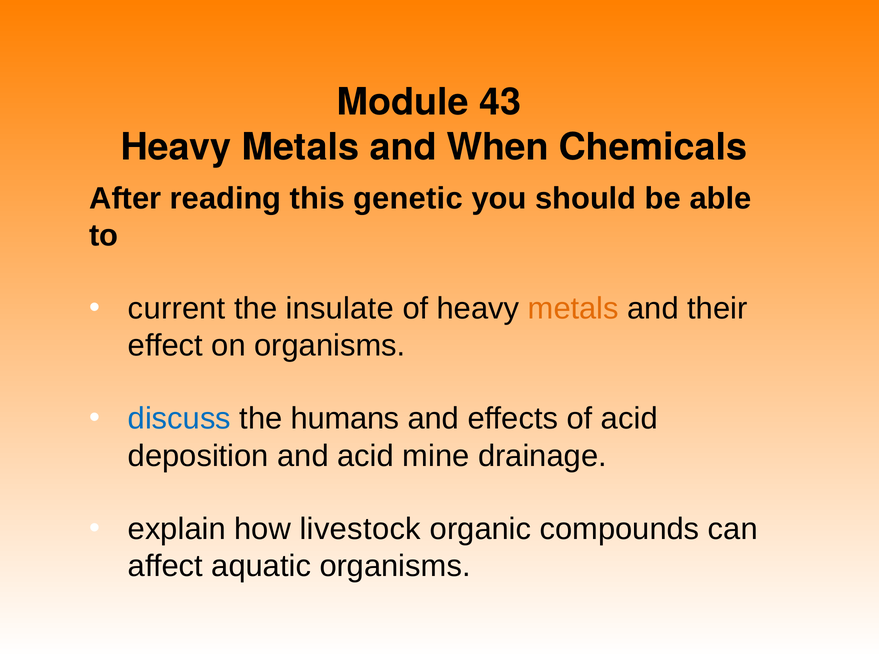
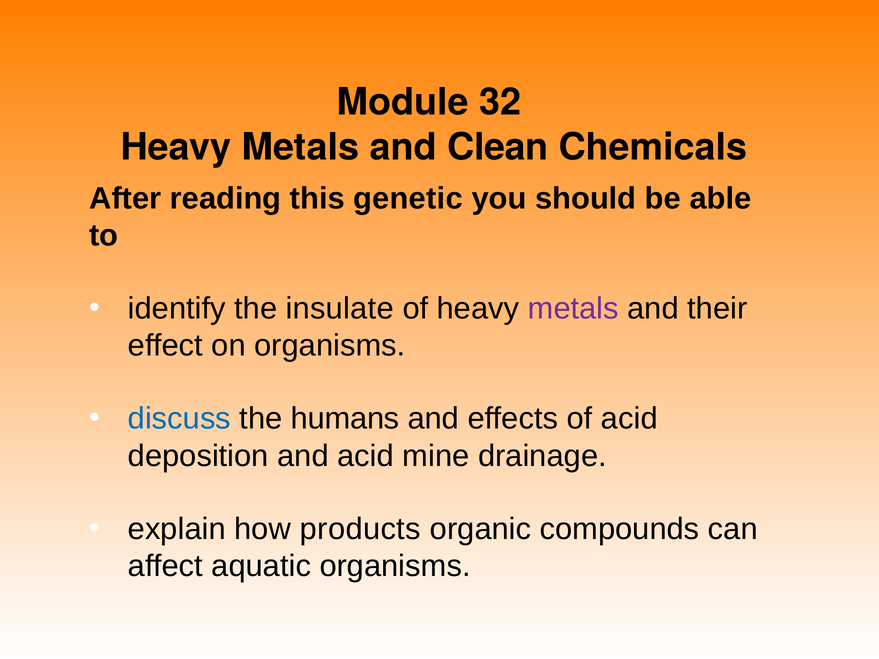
43: 43 -> 32
When: When -> Clean
current: current -> identify
metals at (573, 309) colour: orange -> purple
livestock: livestock -> products
